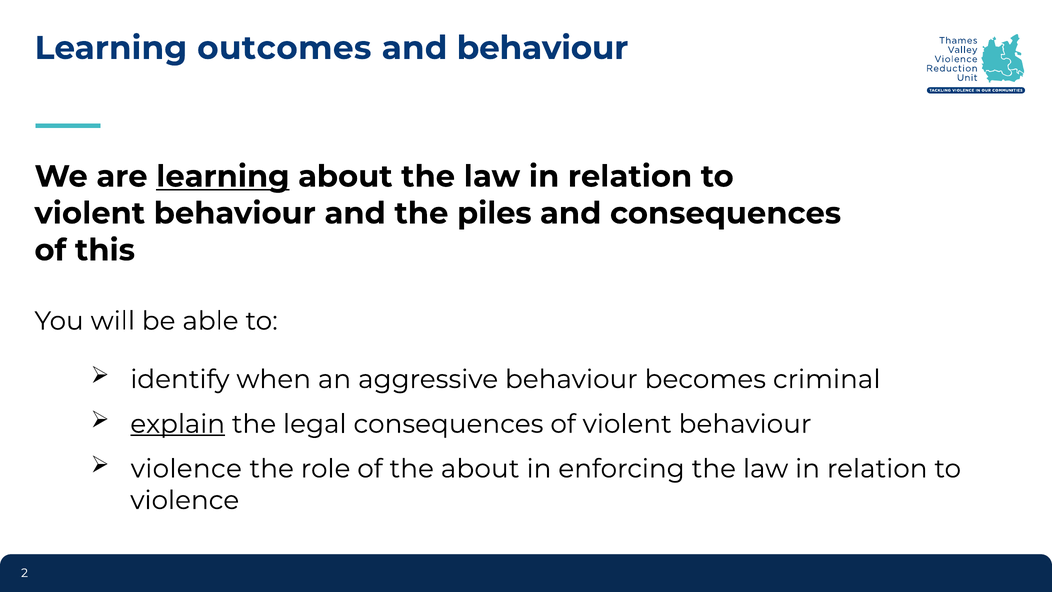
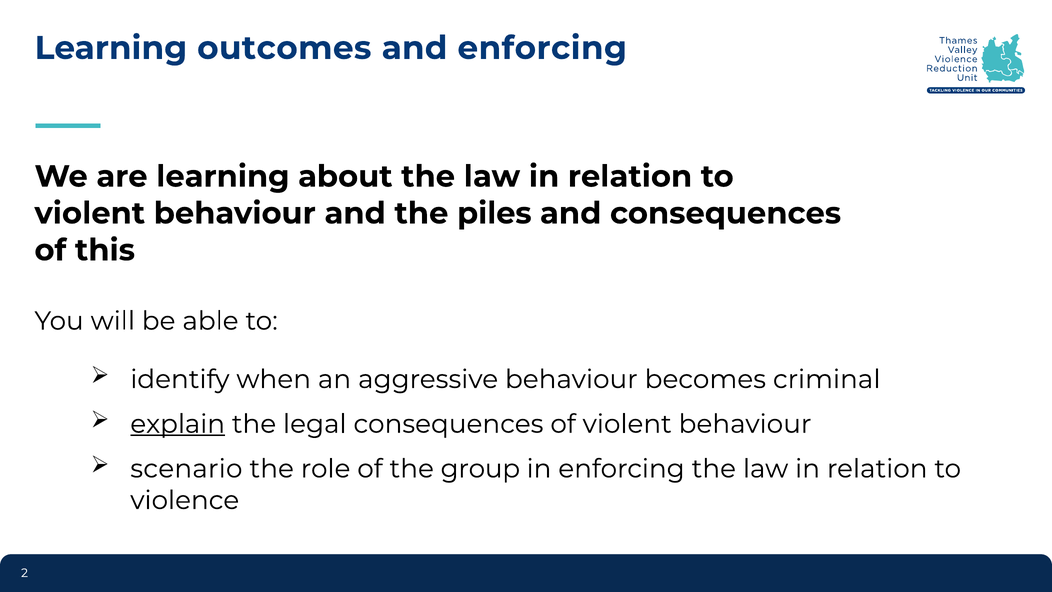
and behaviour: behaviour -> enforcing
learning at (223, 176) underline: present -> none
violence at (186, 469): violence -> scenario
the about: about -> group
